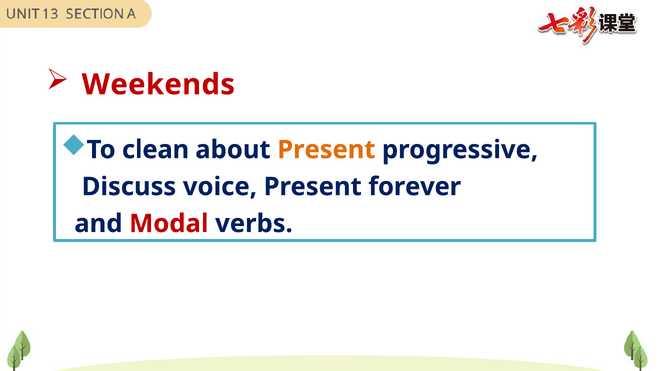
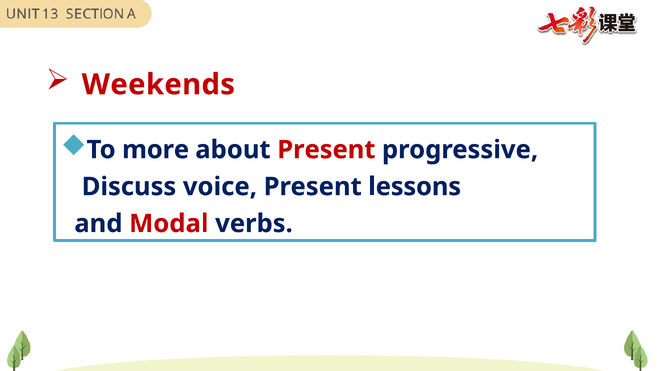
clean: clean -> more
Present at (326, 150) colour: orange -> red
forever: forever -> lessons
